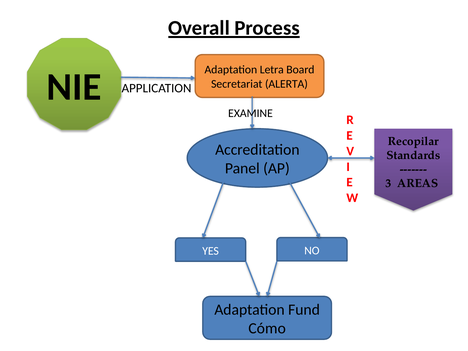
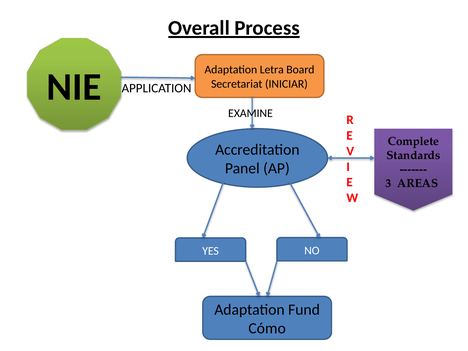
ALERTA: ALERTA -> INICIAR
Recopilar: Recopilar -> Complete
